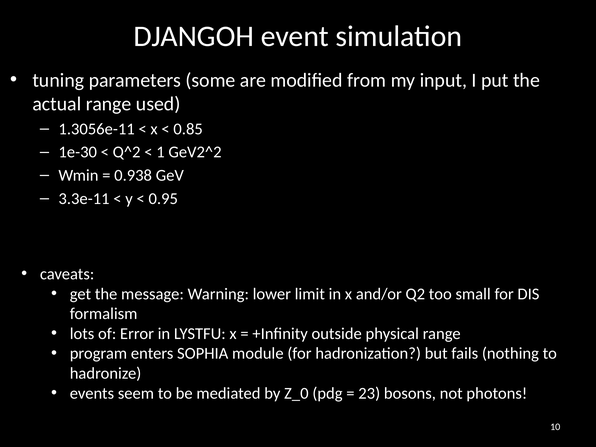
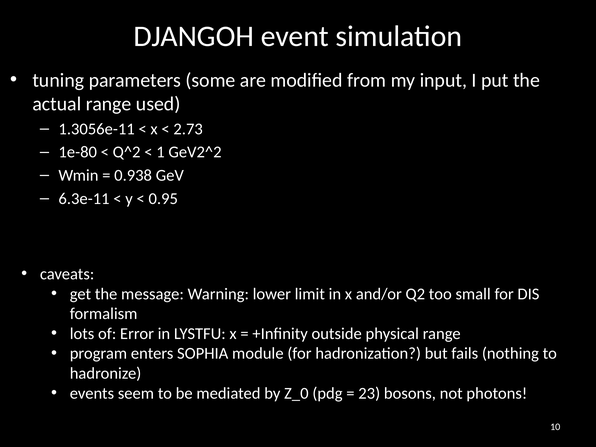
0.85: 0.85 -> 2.73
1e-30: 1e-30 -> 1e-80
3.3e-11: 3.3e-11 -> 6.3e-11
